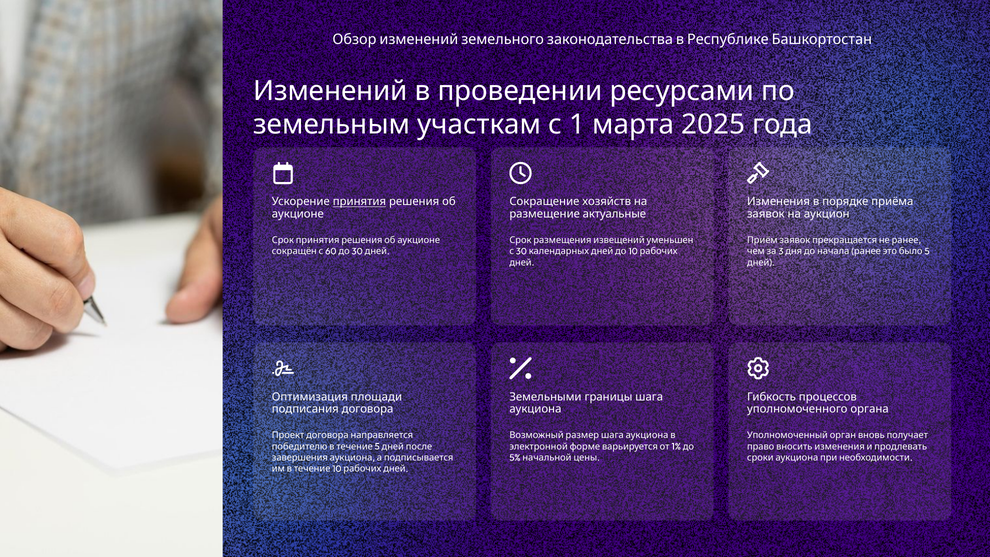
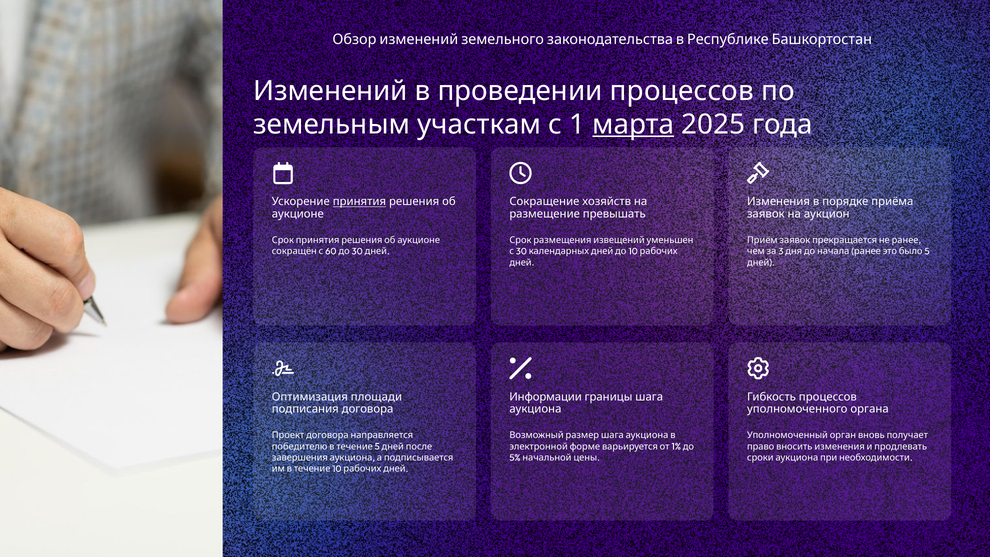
проведении ресурсами: ресурсами -> процессов
марта underline: none -> present
актуальные: актуальные -> превышать
Земельными: Земельными -> Информации
